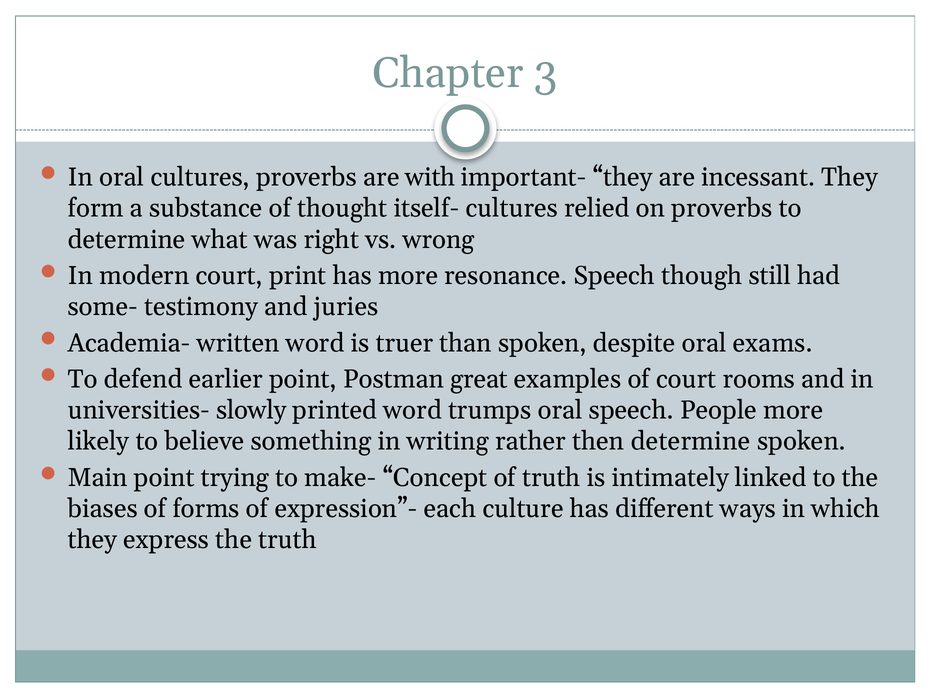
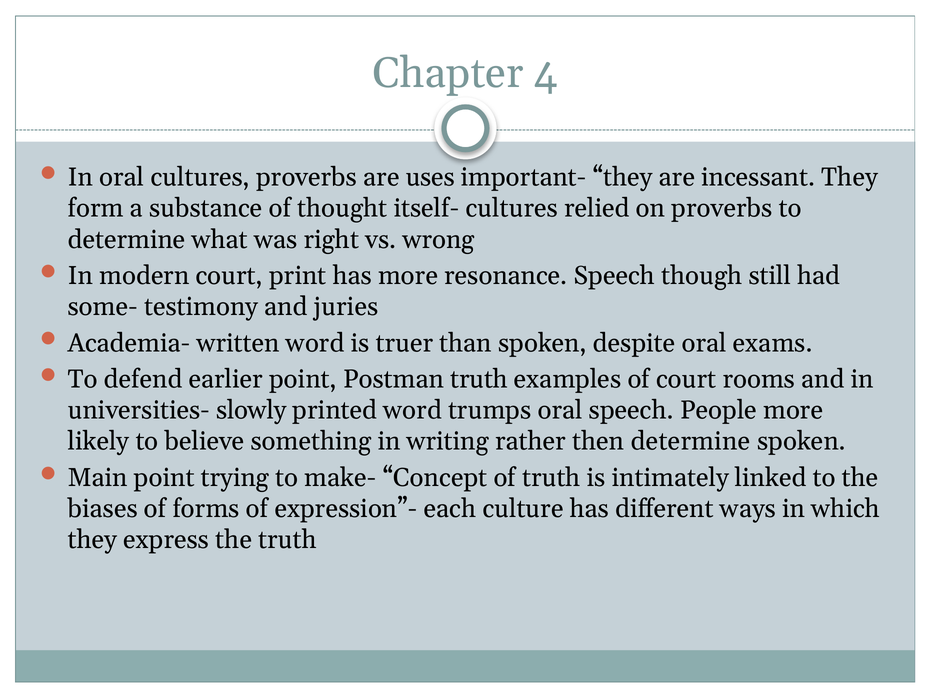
3: 3 -> 4
with: with -> uses
Postman great: great -> truth
